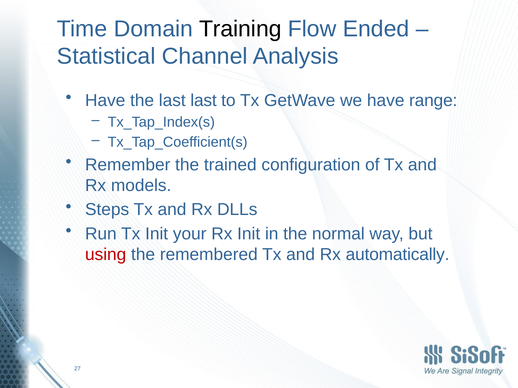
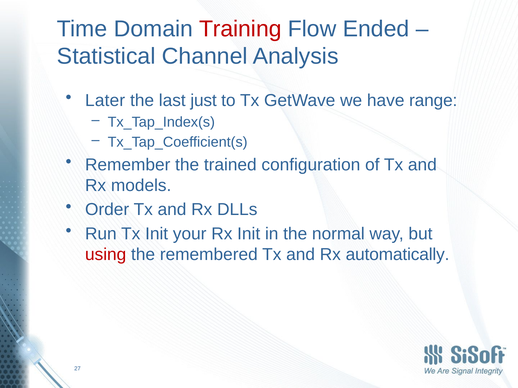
Training colour: black -> red
Have at (105, 100): Have -> Later
last last: last -> just
Steps: Steps -> Order
